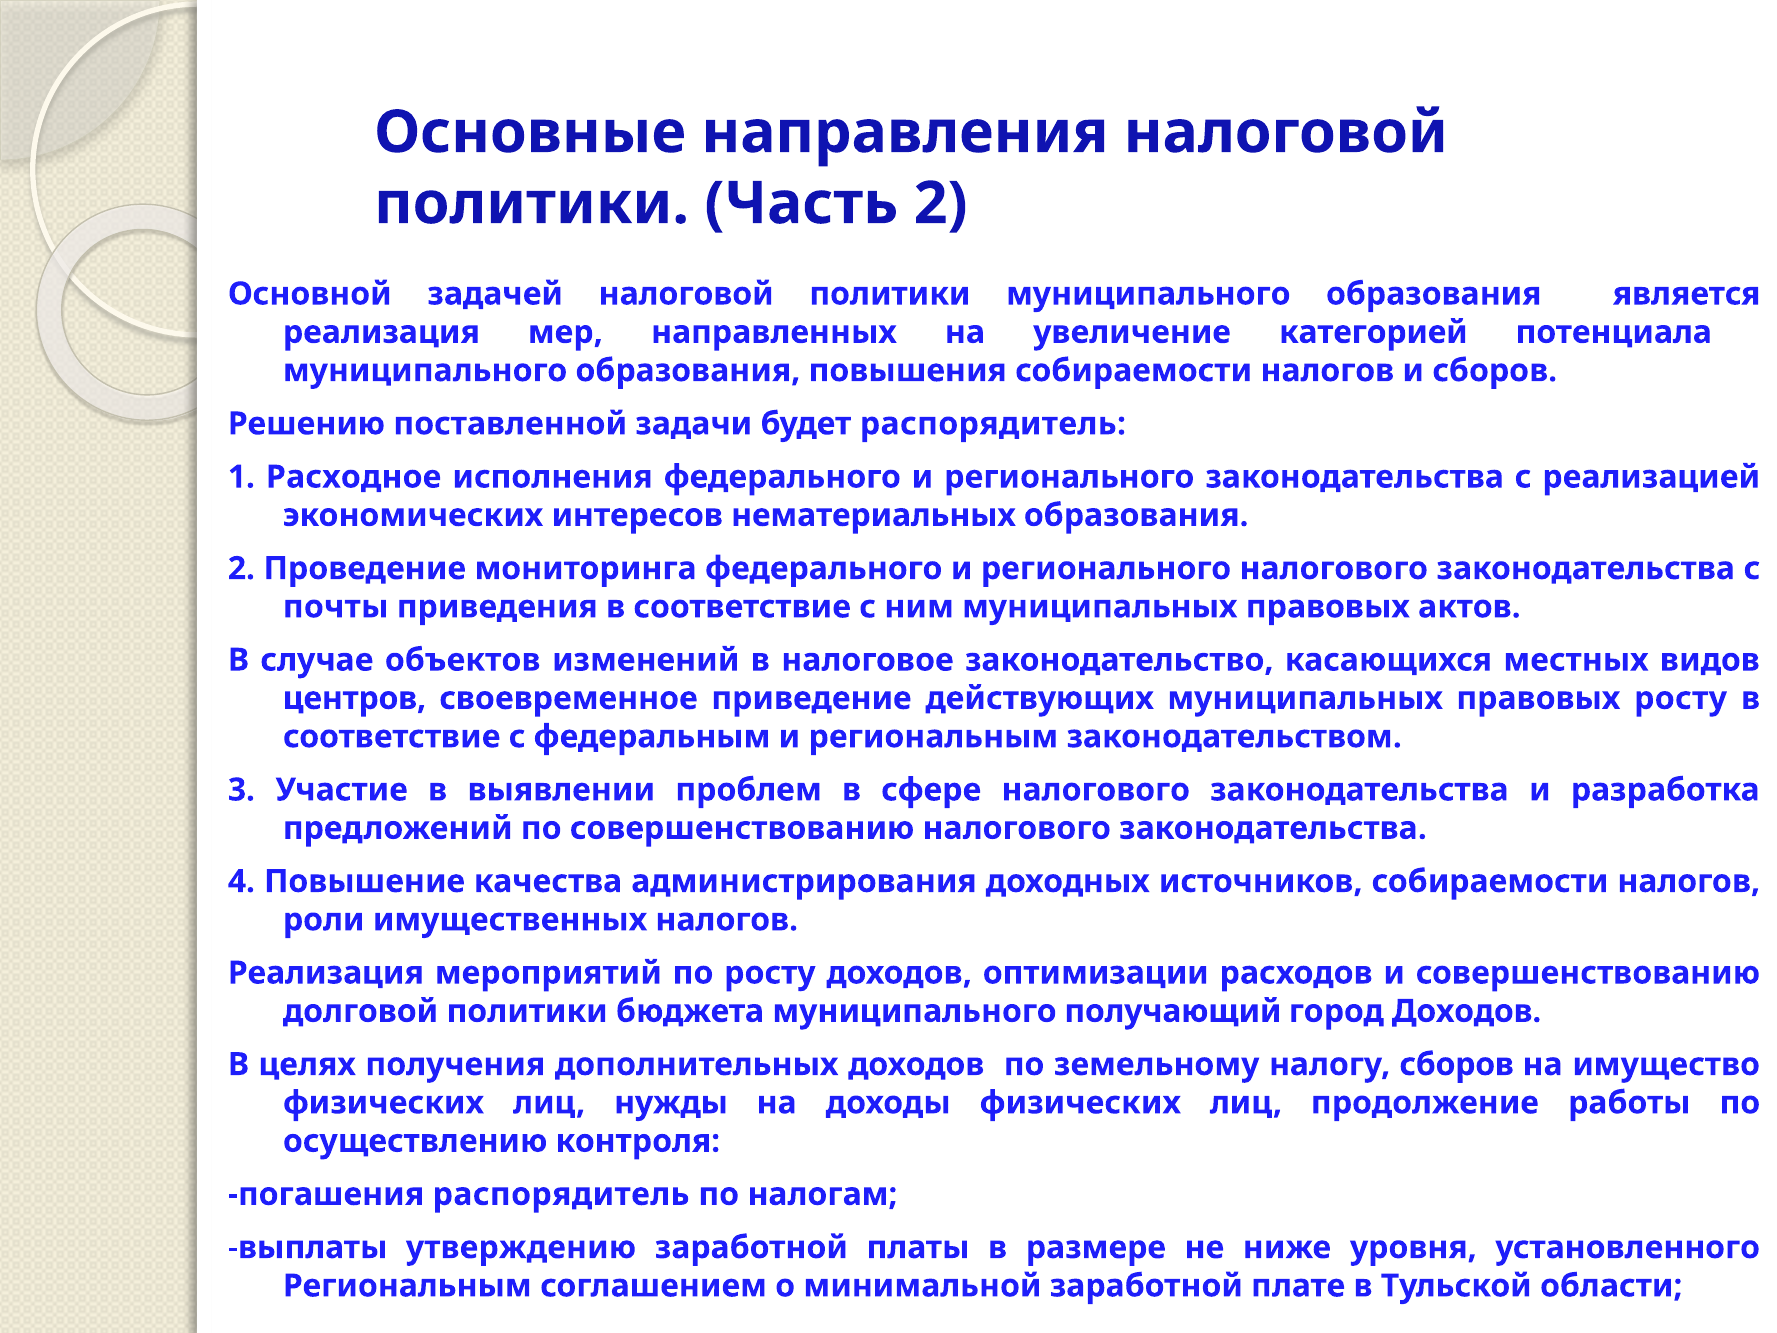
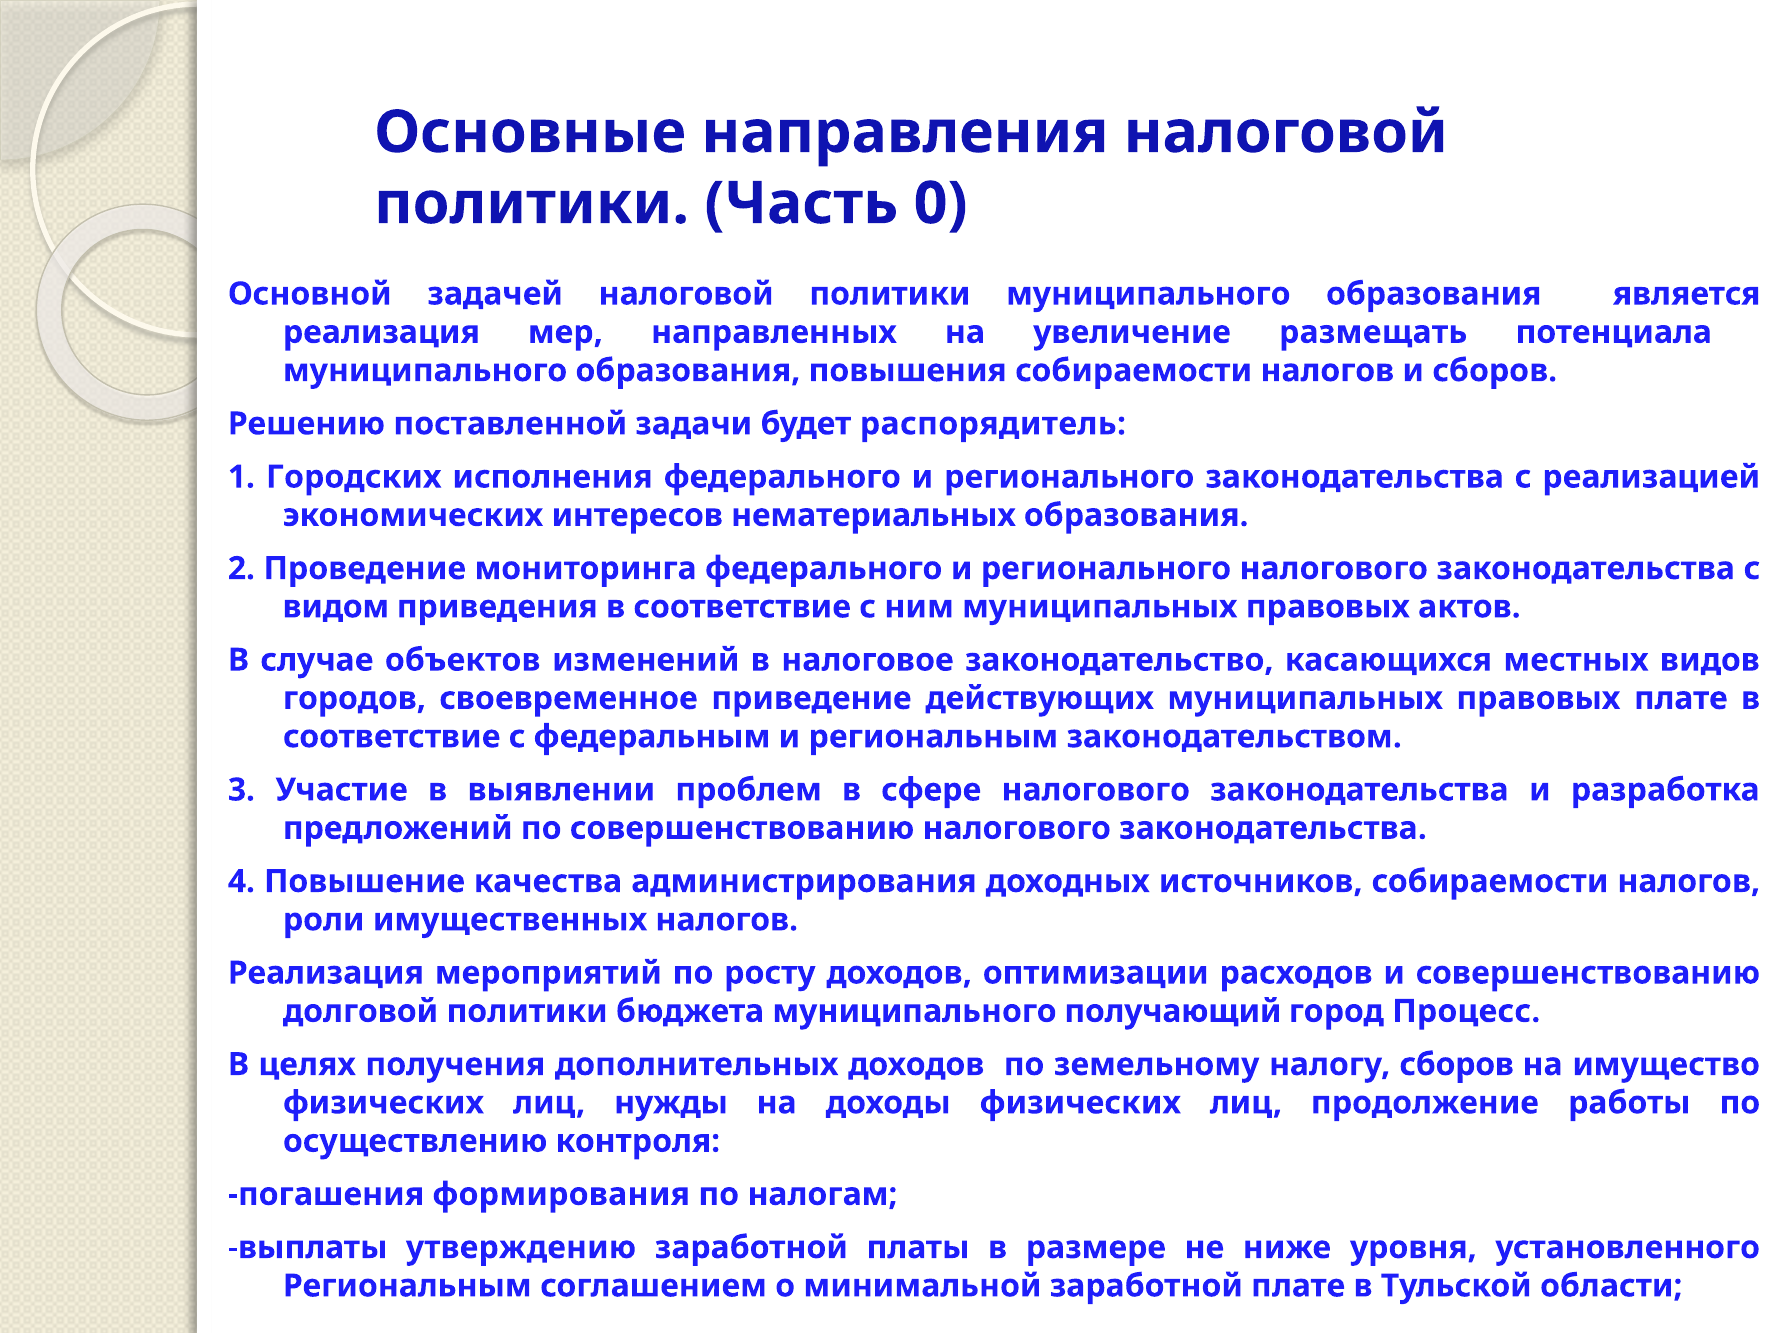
Часть 2: 2 -> 0
категорией: категорией -> размещать
Расходное: Расходное -> Городских
почты: почты -> видом
центров: центров -> городов
правовых росту: росту -> плате
город Доходов: Доходов -> Процесс
погашения распорядитель: распорядитель -> формирования
